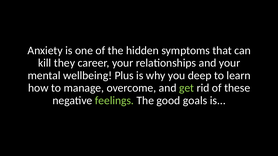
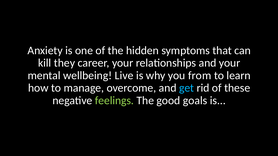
Plus: Plus -> Live
deep: deep -> from
get colour: light green -> light blue
